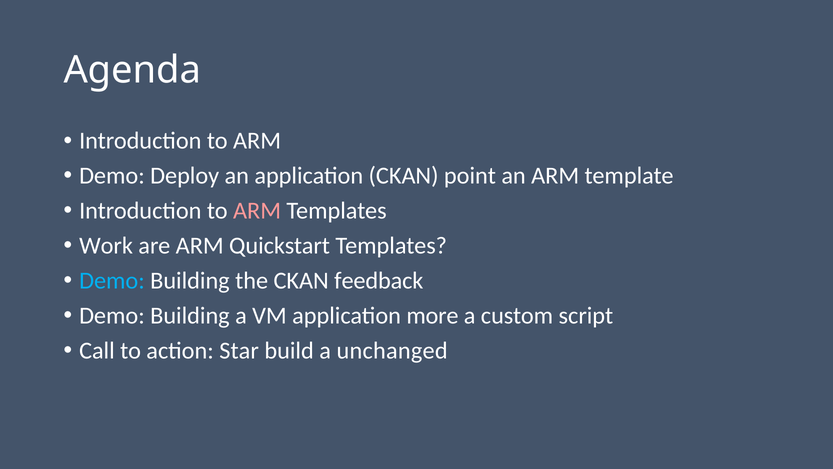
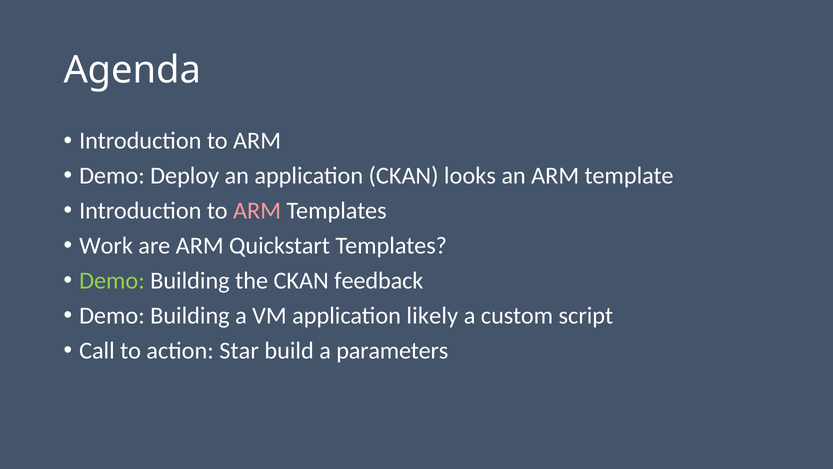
point: point -> looks
Demo at (112, 281) colour: light blue -> light green
more: more -> likely
unchanged: unchanged -> parameters
